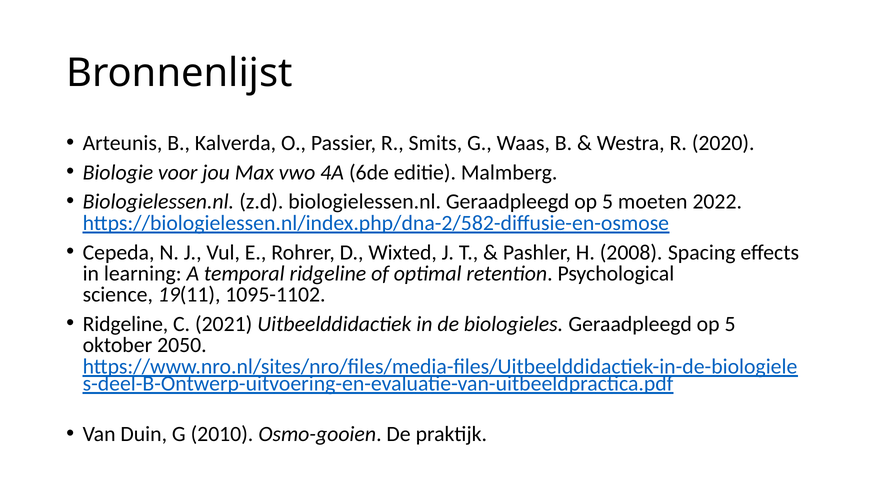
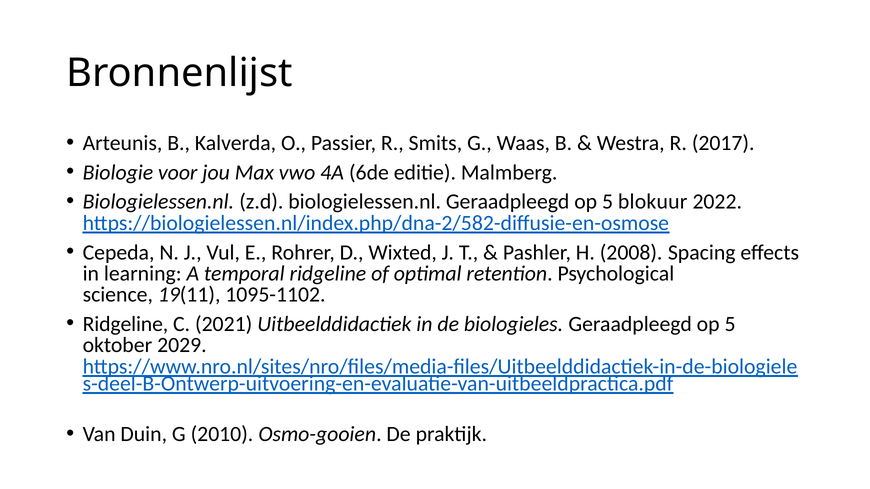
2020: 2020 -> 2017
moeten: moeten -> blokuur
2050: 2050 -> 2029
